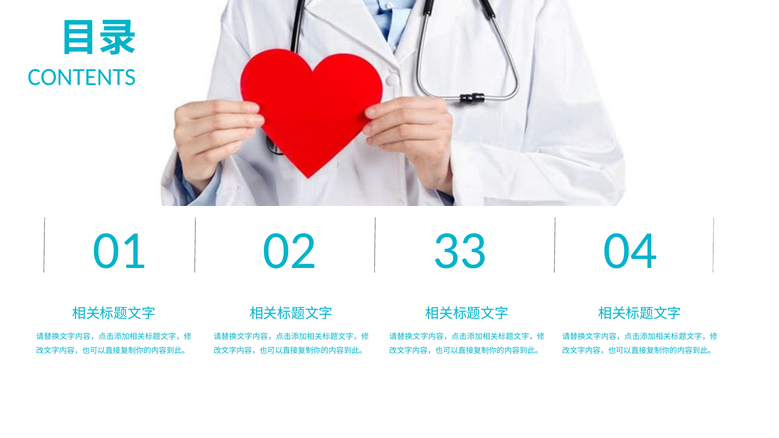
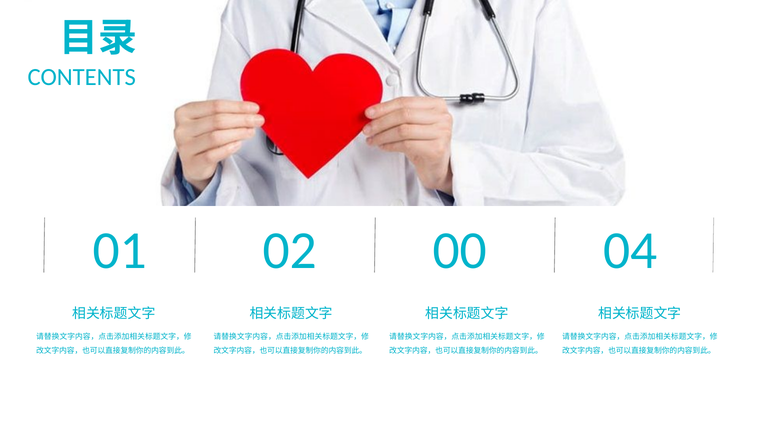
33: 33 -> 00
